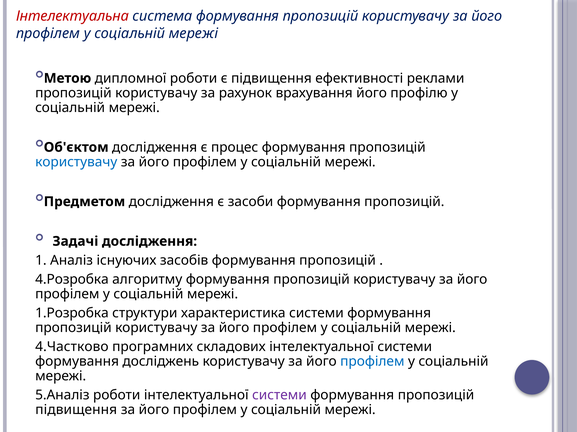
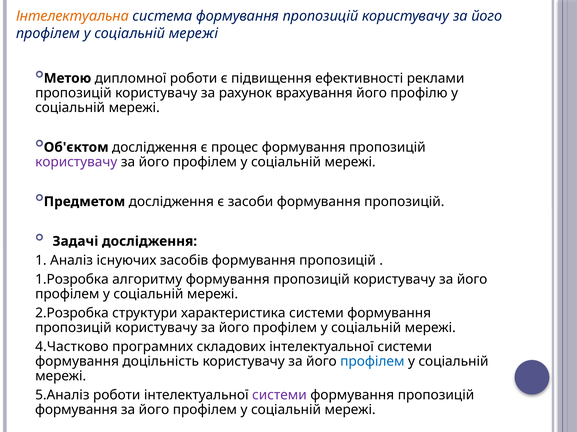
Інтелектуальна colour: red -> orange
користувачу at (76, 162) colour: blue -> purple
4.Розробка: 4.Розробка -> 1.Розробка
1.Розробка: 1.Розробка -> 2.Розробка
досліджень: досліджень -> доцільність
підвищення at (76, 410): підвищення -> формування
